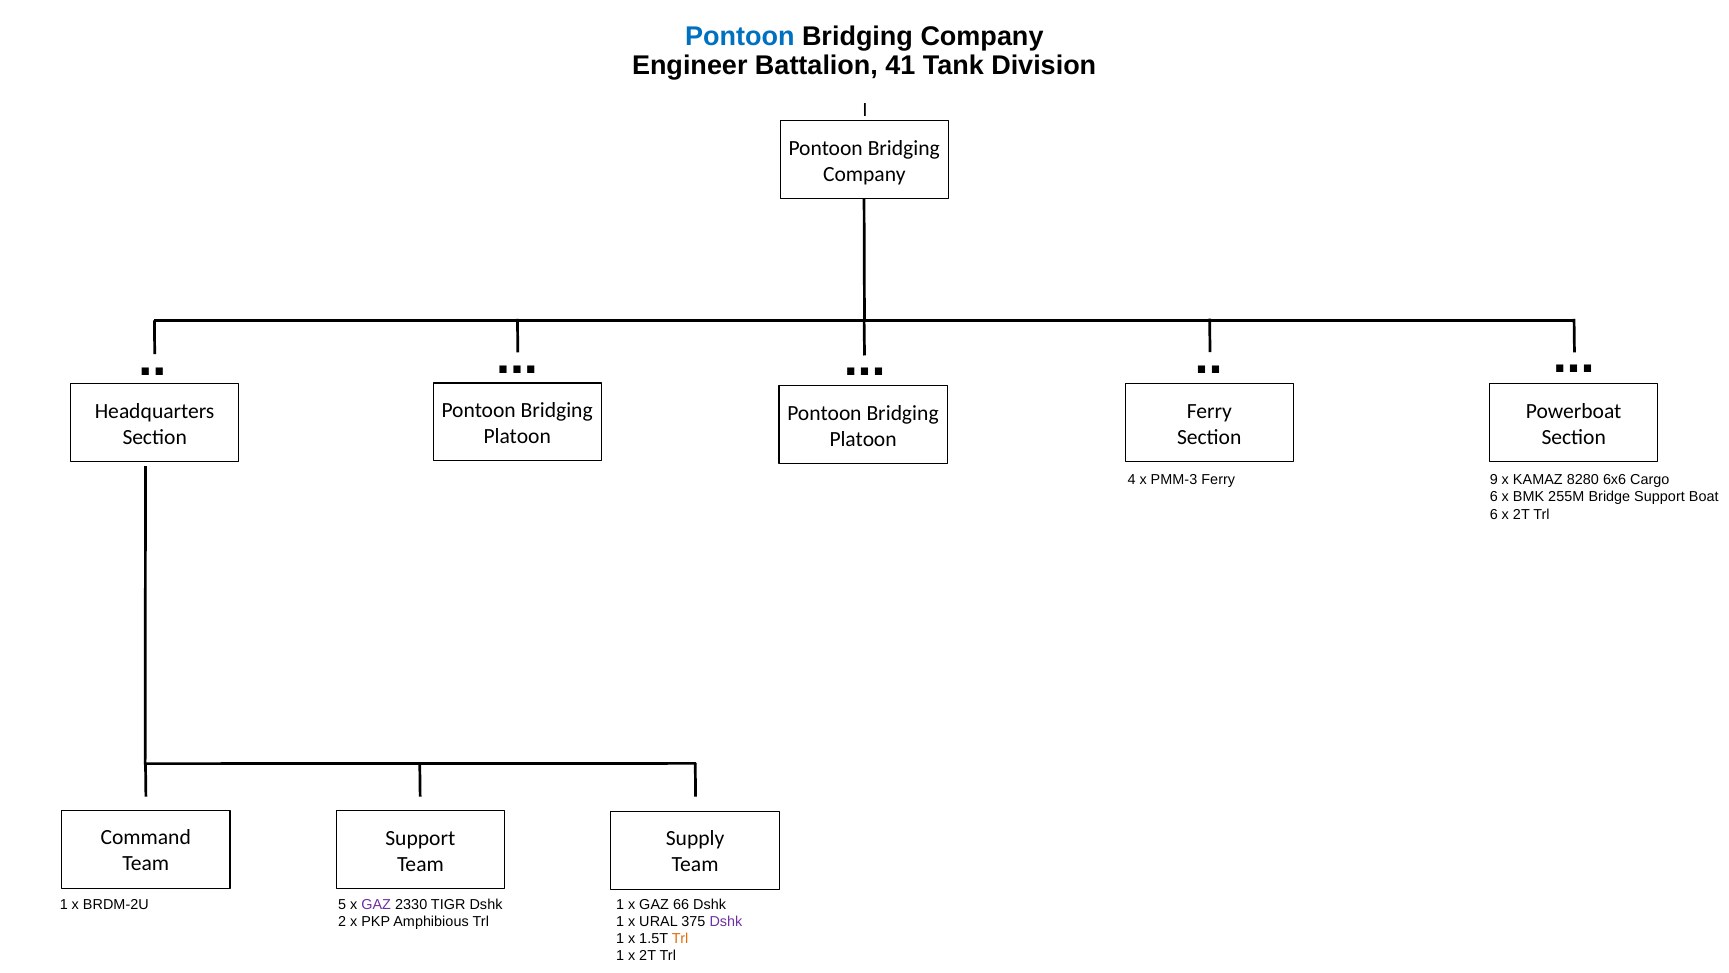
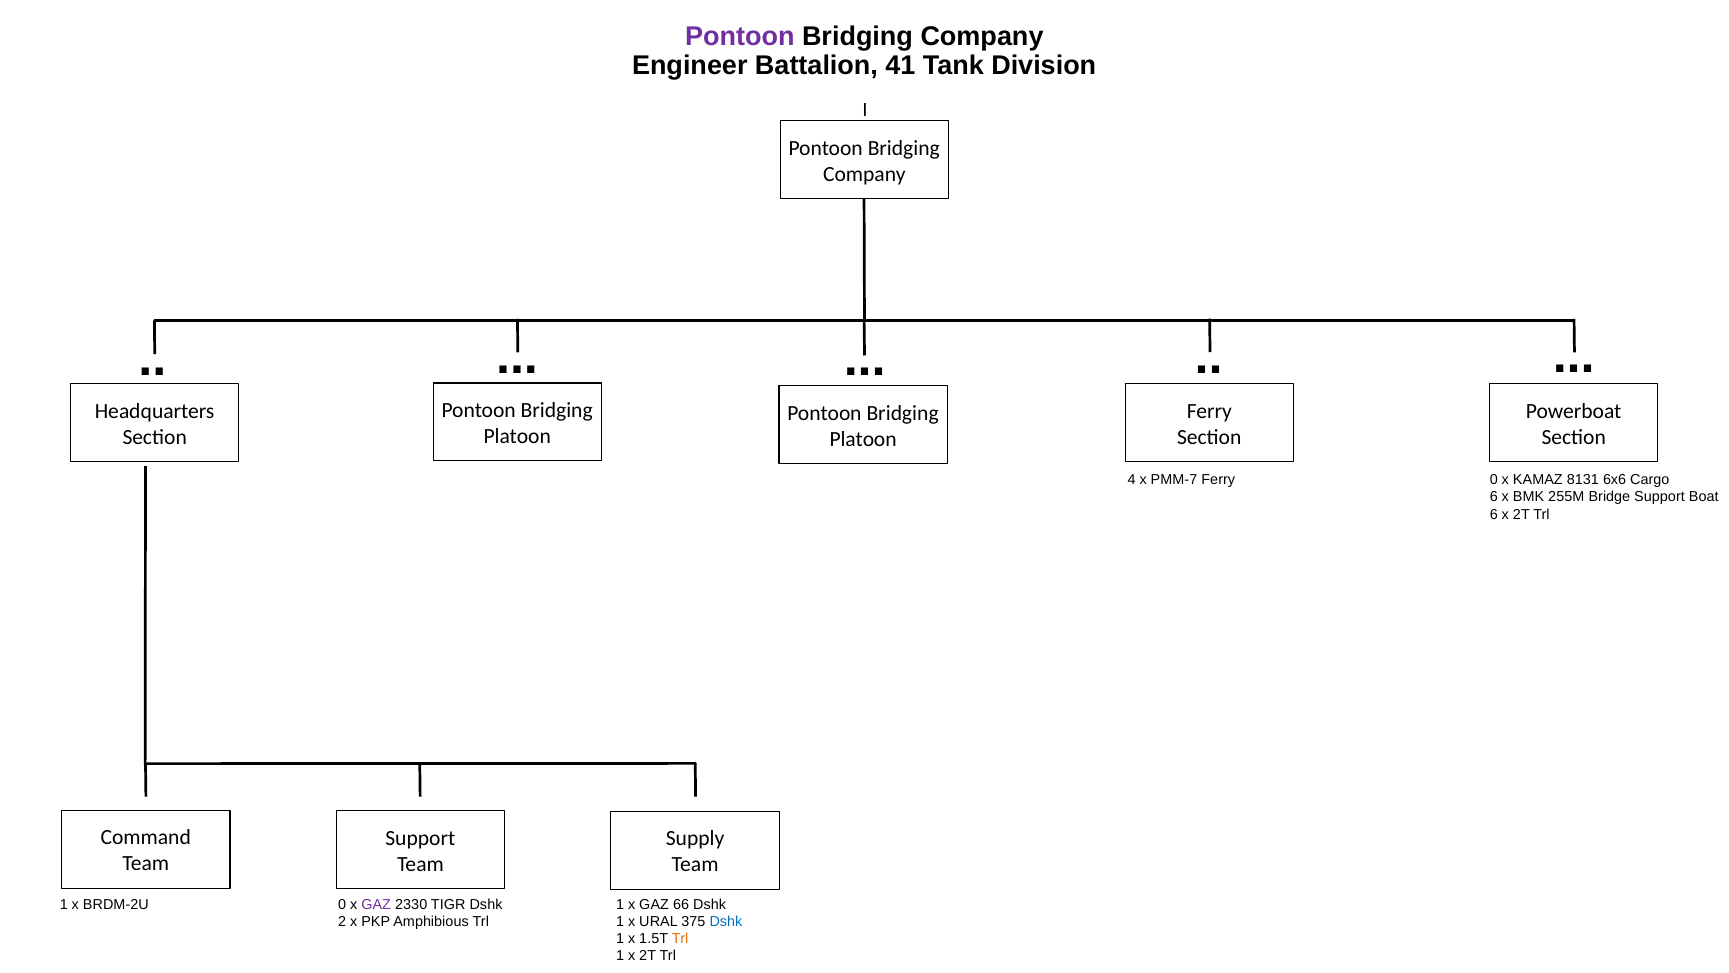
Pontoon at (740, 36) colour: blue -> purple
PMM-3: PMM-3 -> PMM-7
Ferry 9: 9 -> 0
8280: 8280 -> 8131
BRDM-2U 5: 5 -> 0
Dshk at (726, 921) colour: purple -> blue
